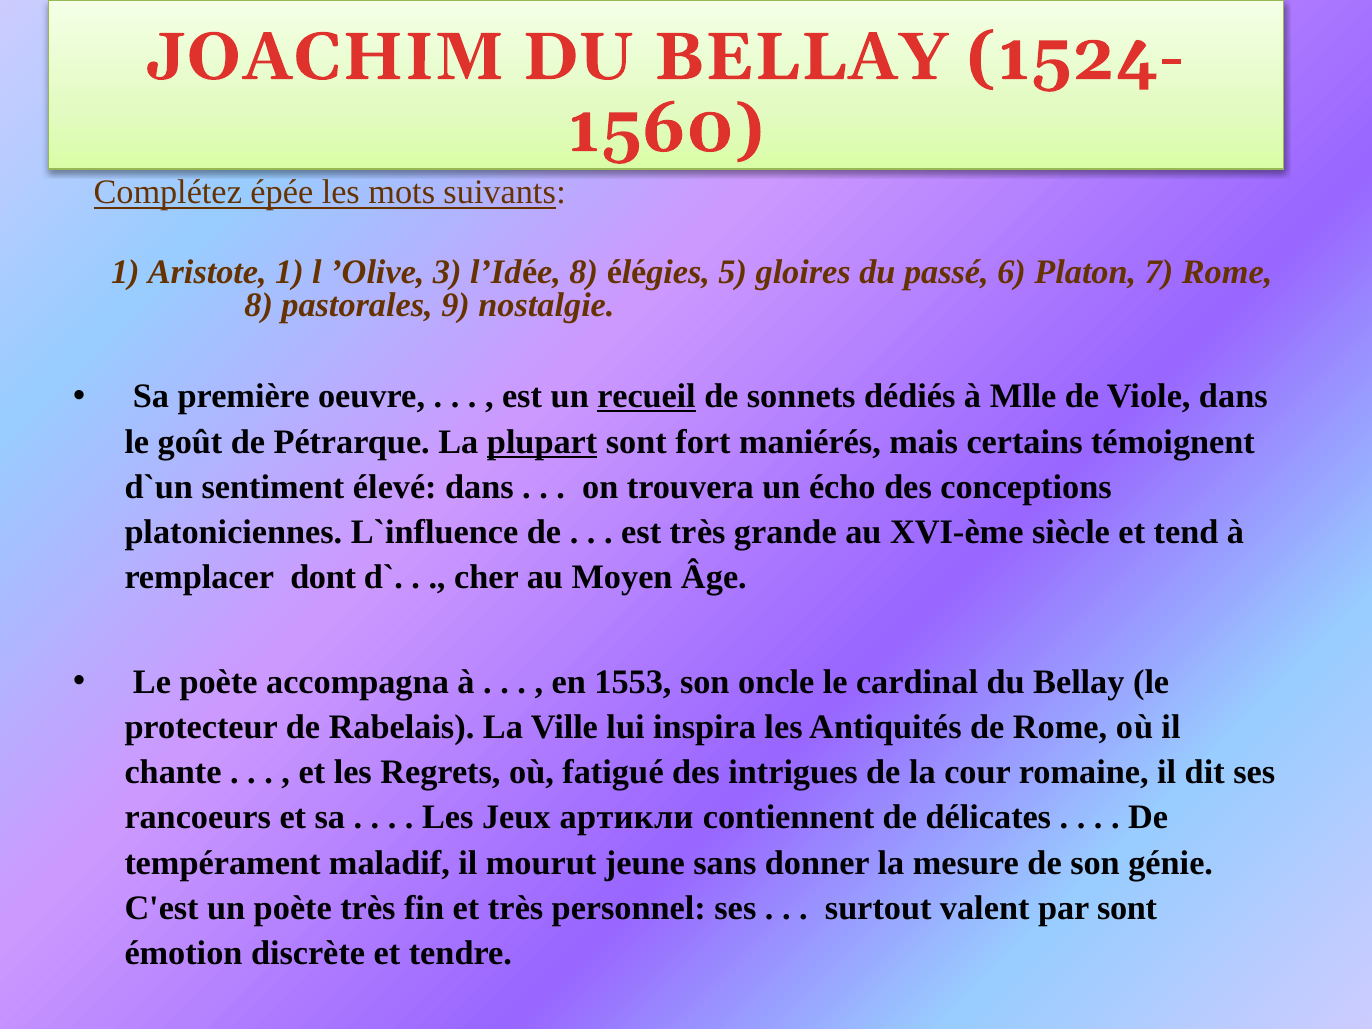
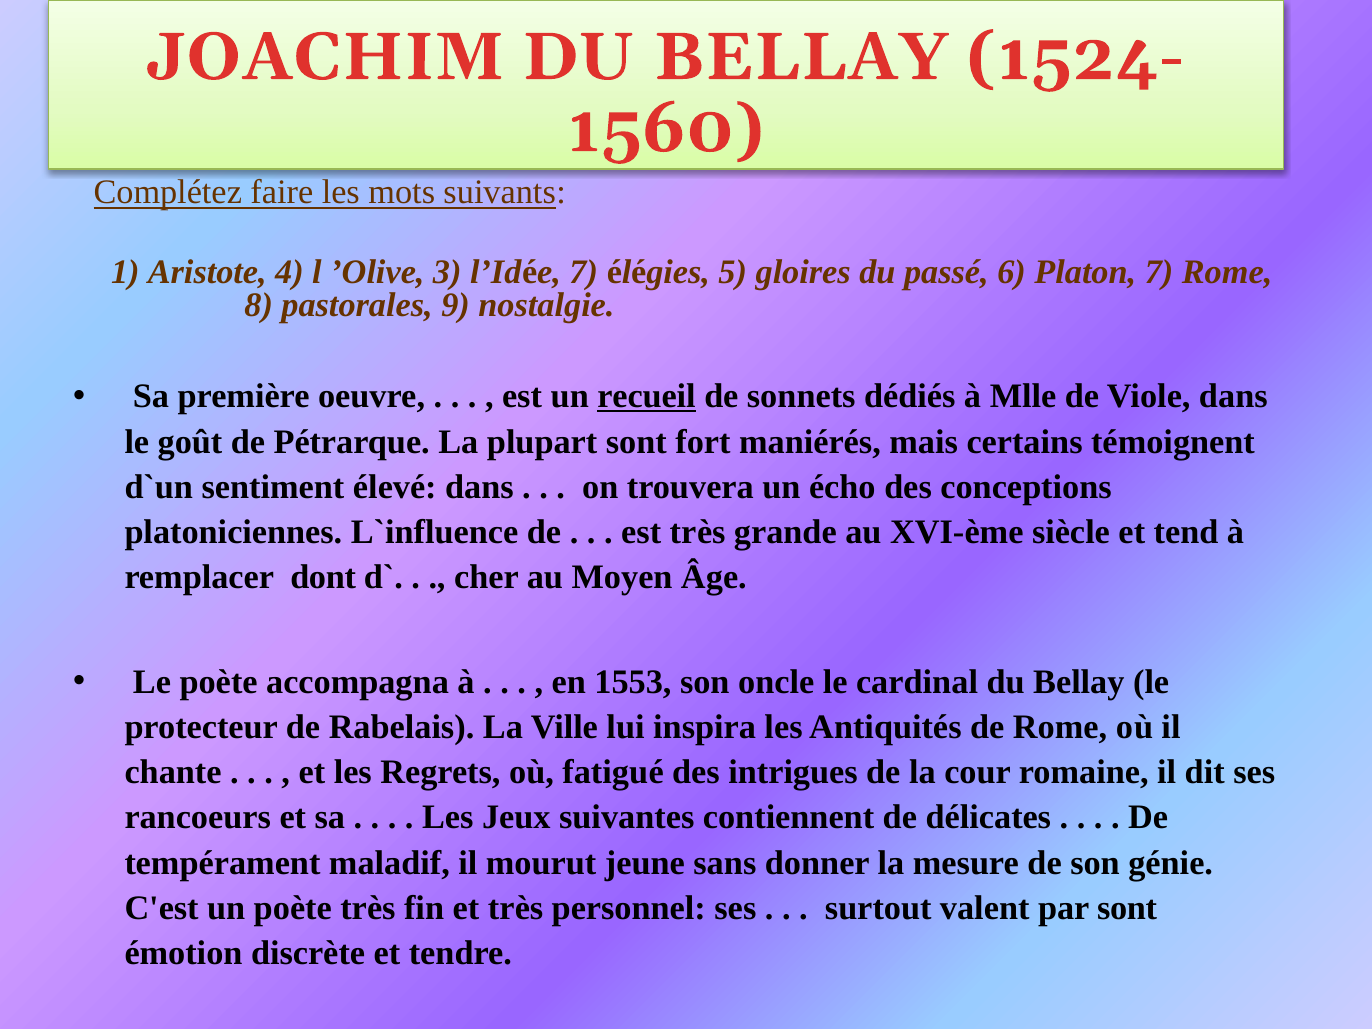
épée: épée -> faire
Aristote 1: 1 -> 4
l’Idée 8: 8 -> 7
plupart underline: present -> none
артикли: артикли -> suivantes
